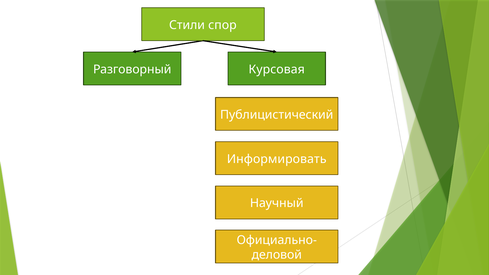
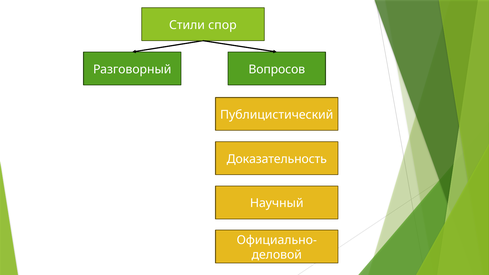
Курсовая: Курсовая -> Вопросов
Информировать: Информировать -> Доказательность
